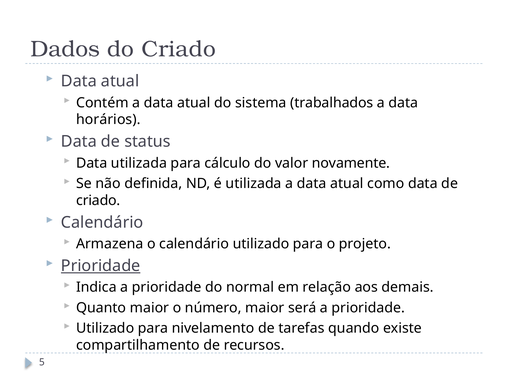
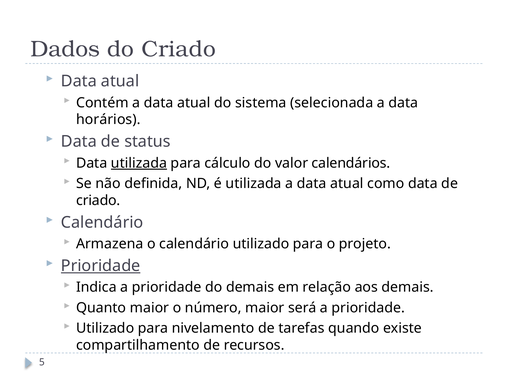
trabalhados: trabalhados -> selecionada
utilizada at (139, 163) underline: none -> present
novamente: novamente -> calendários
do normal: normal -> demais
